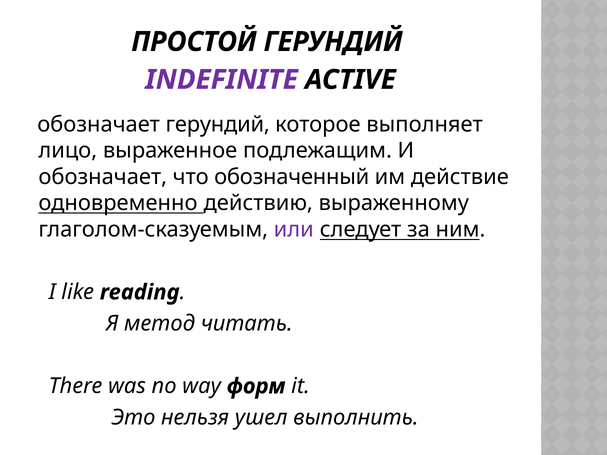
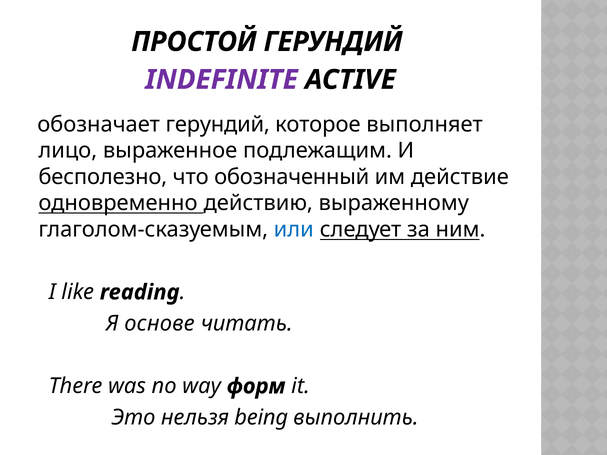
обозначает at (103, 177): обозначает -> бесполезно
или colour: purple -> blue
метод: метод -> основе
ушел: ушел -> being
